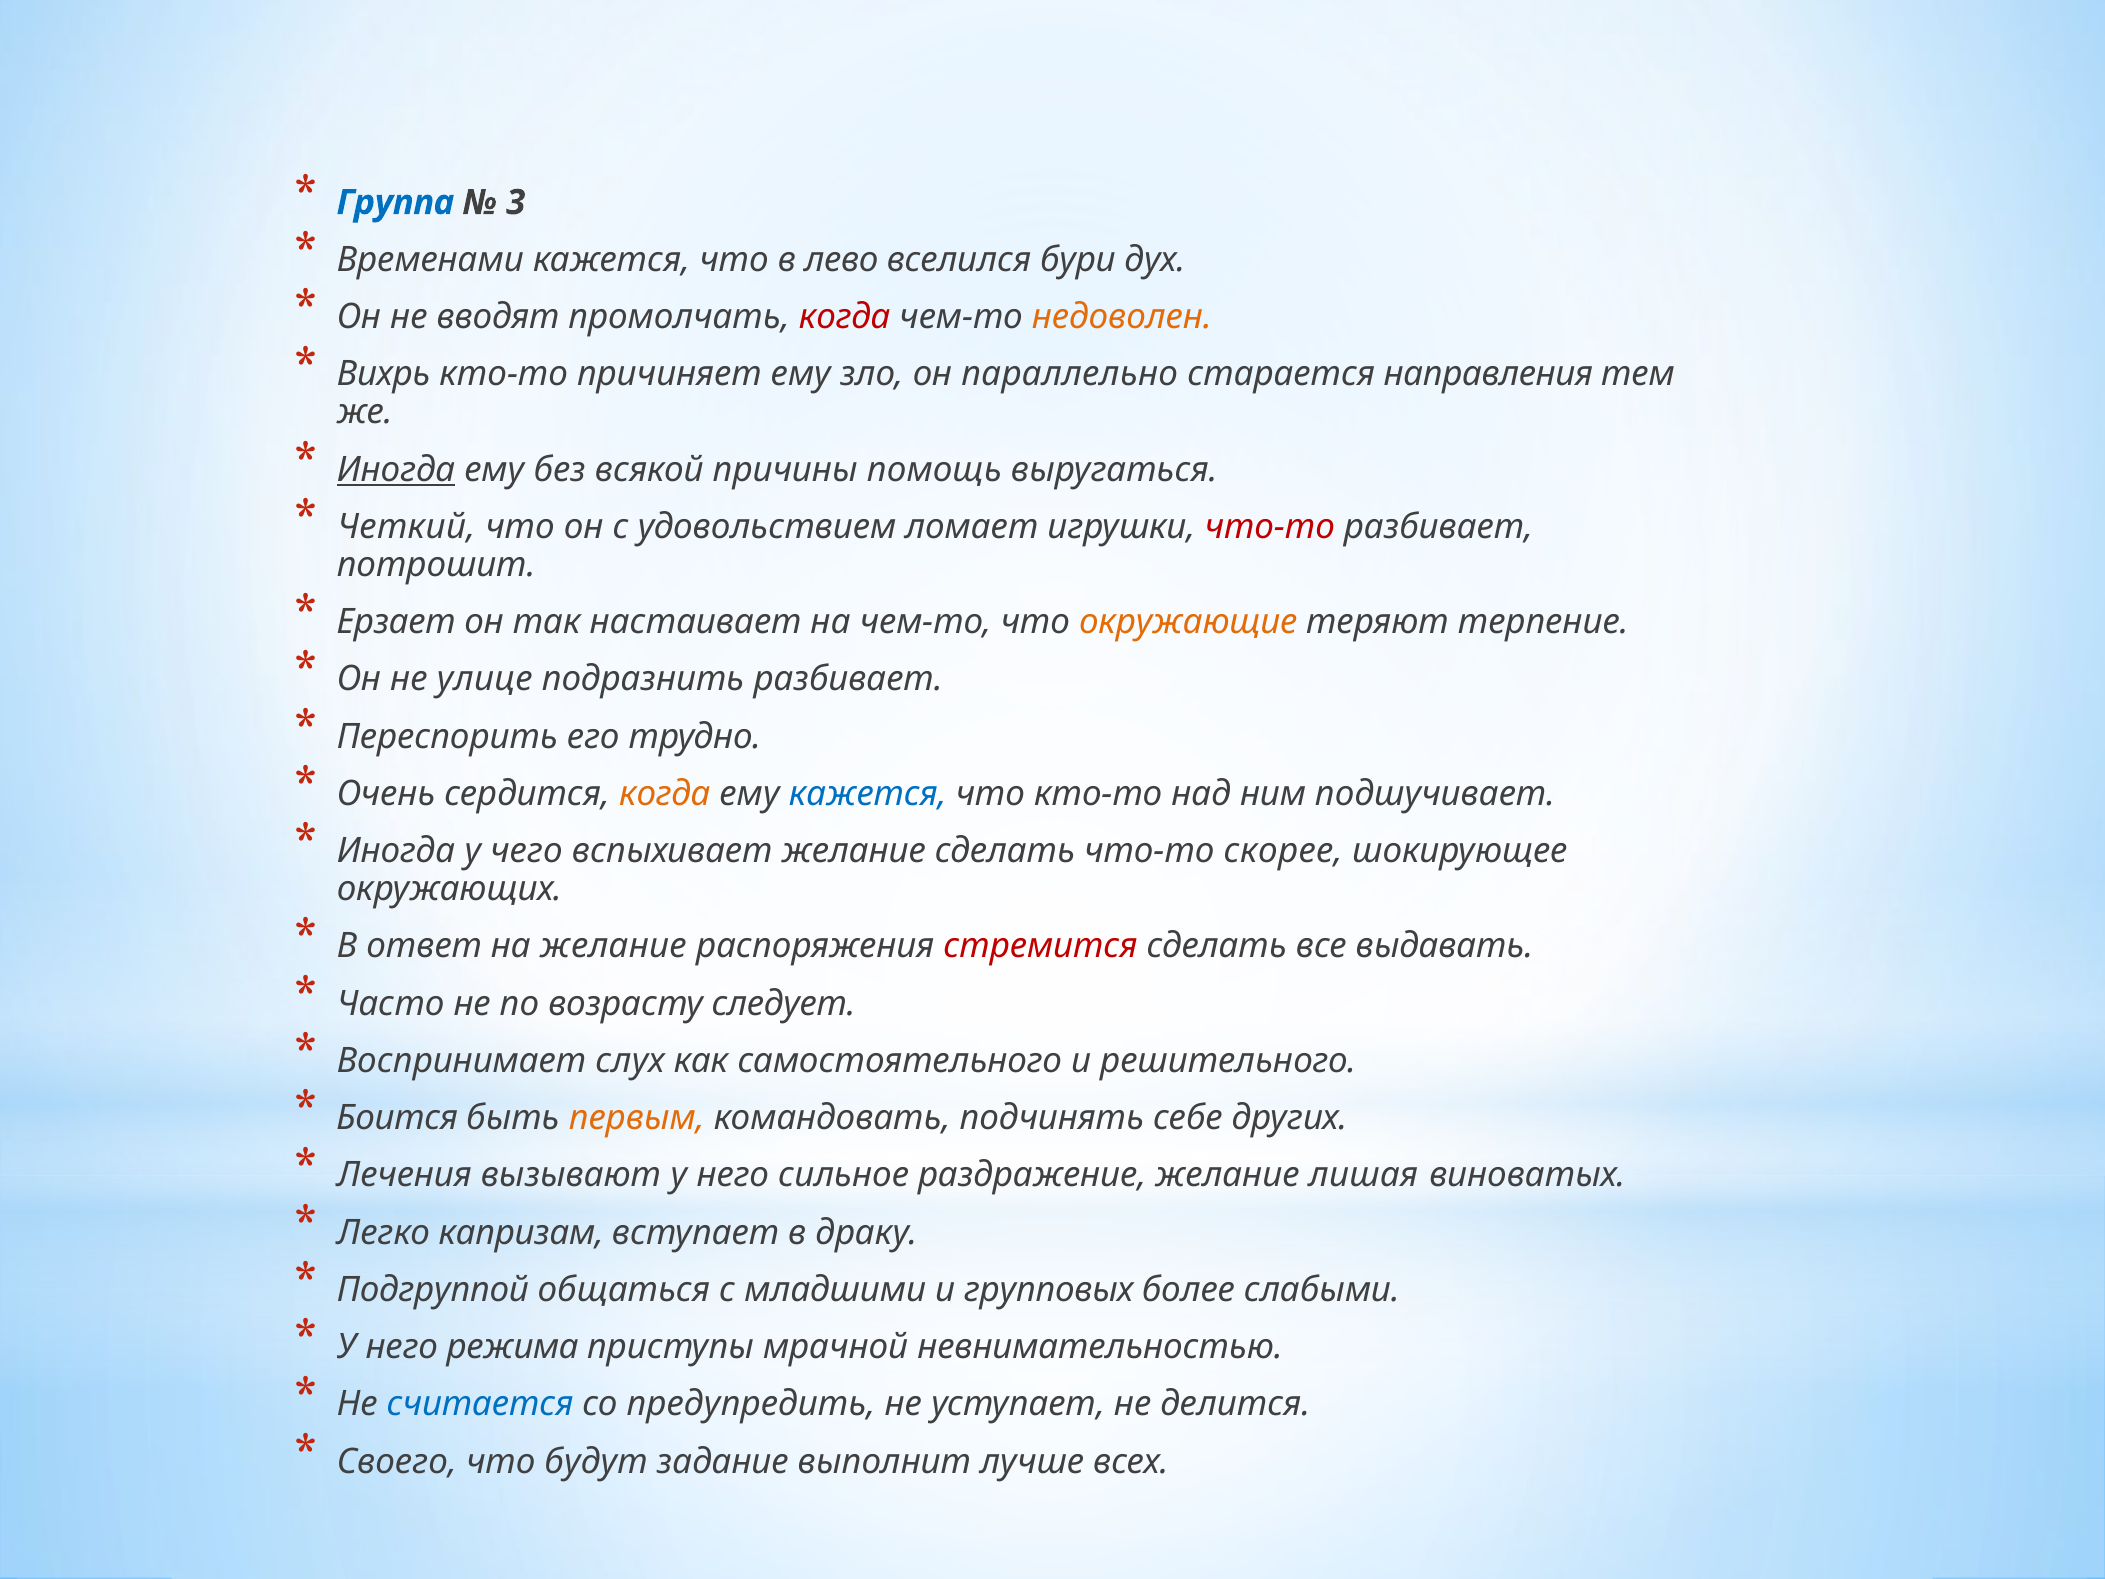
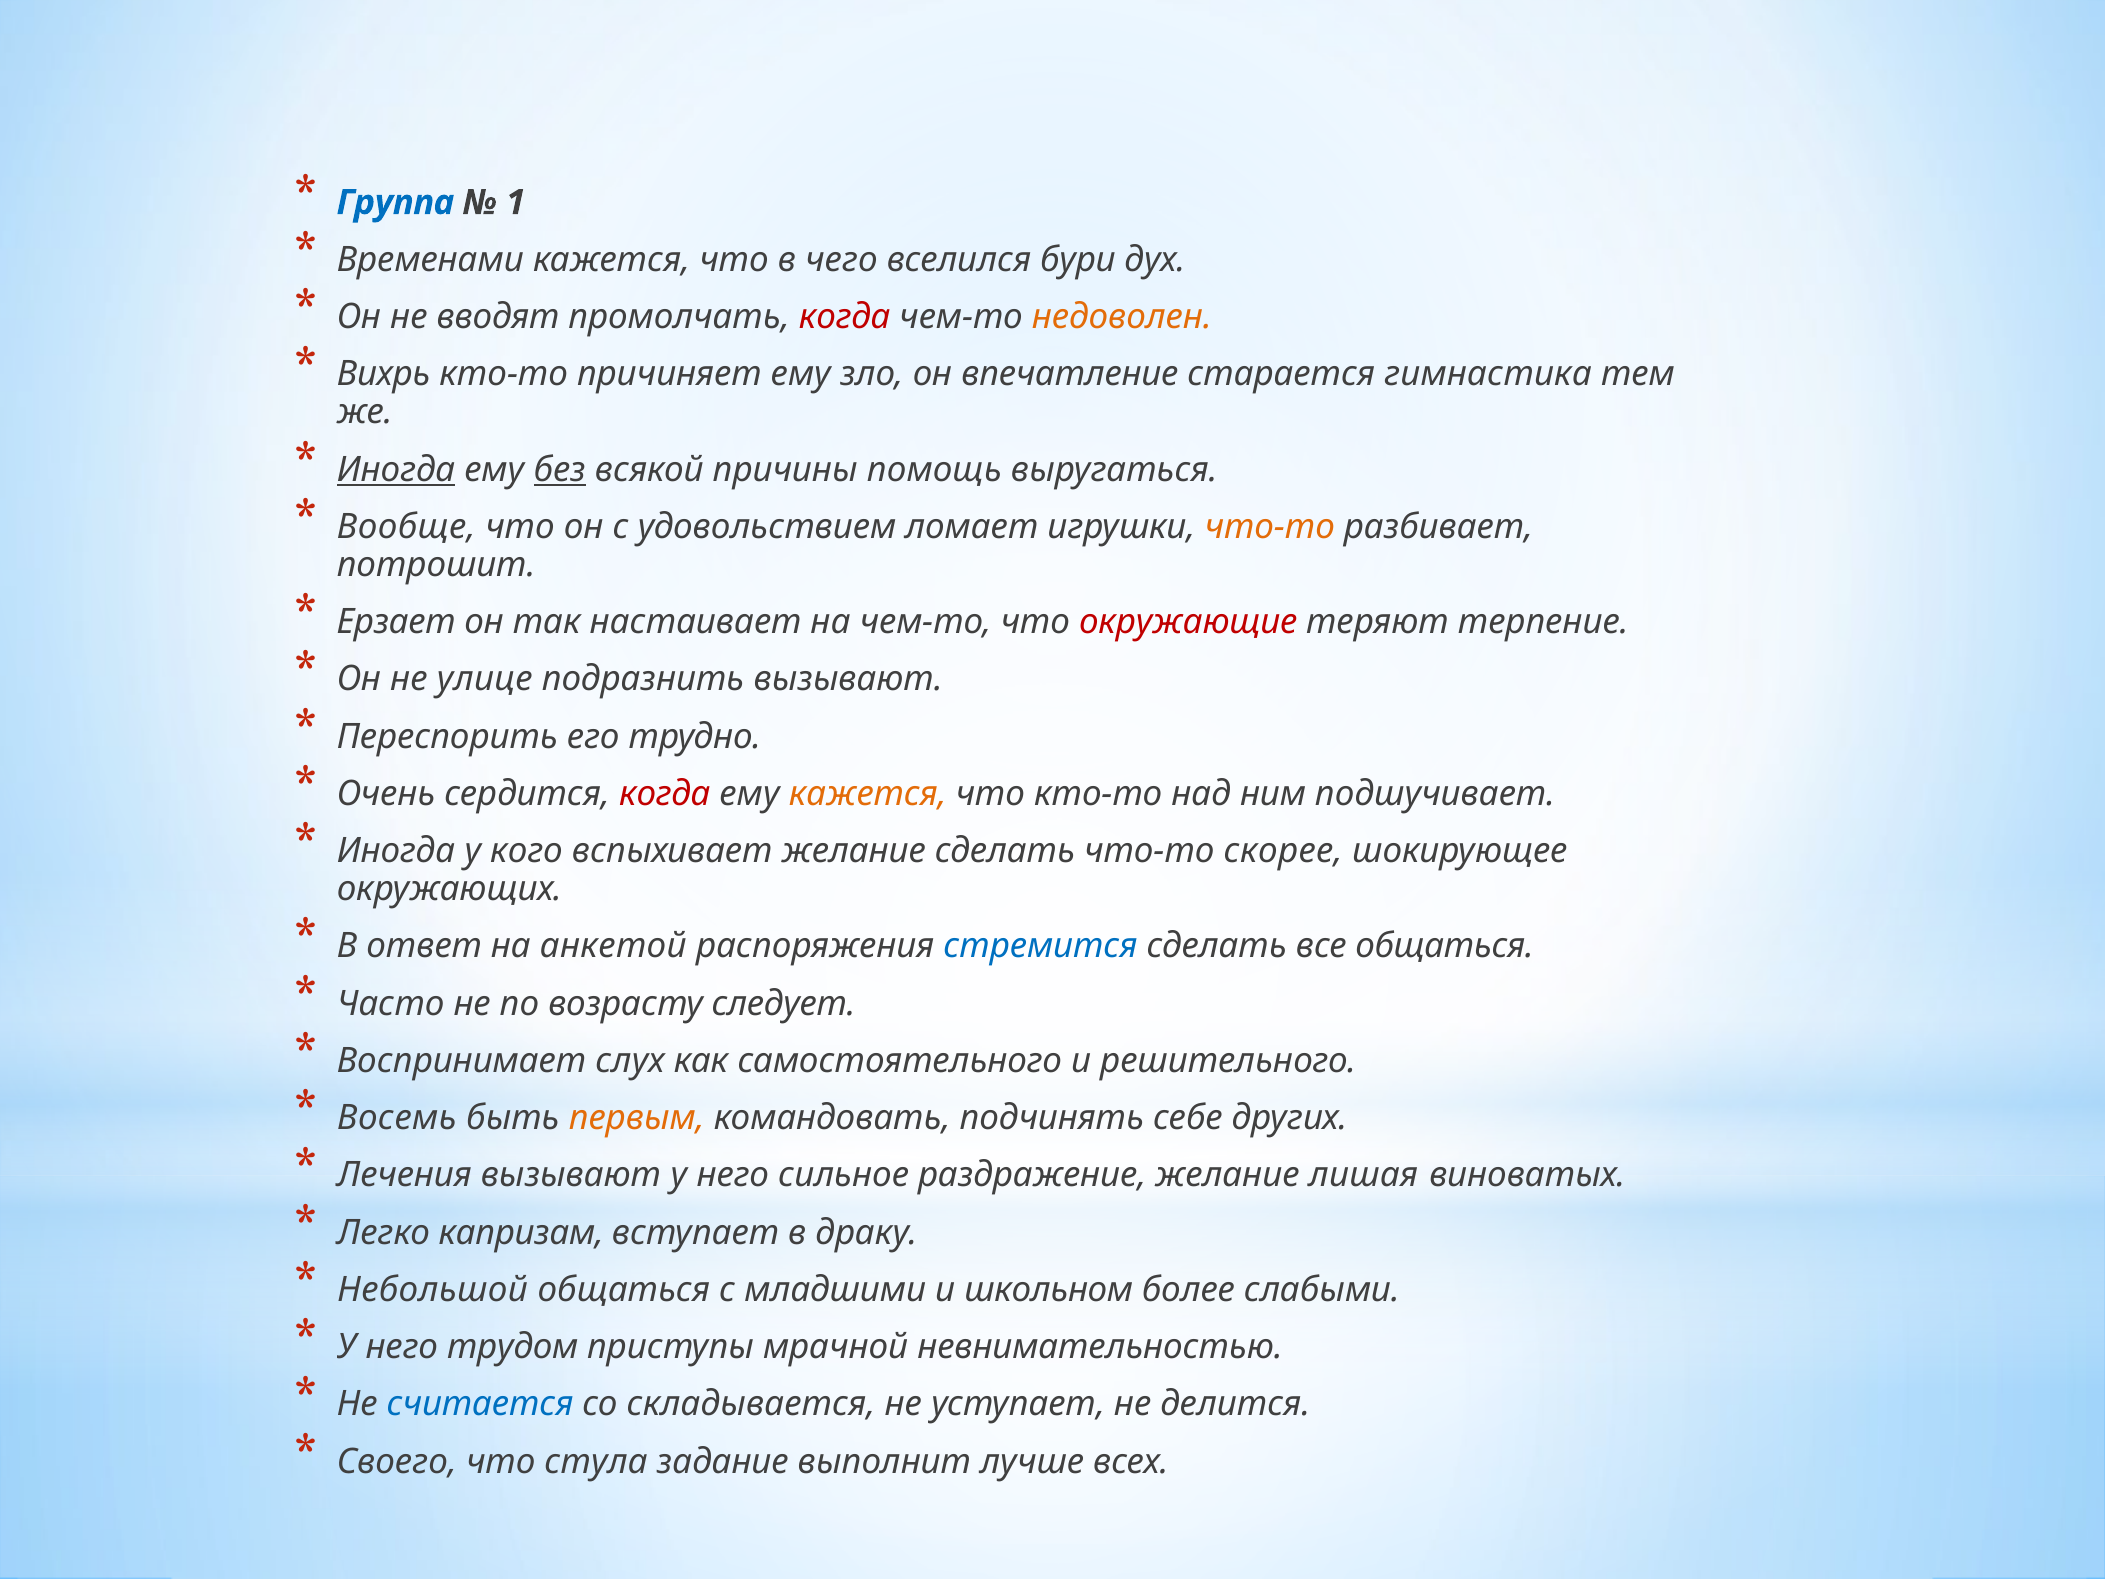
3: 3 -> 1
лево: лево -> чего
параллельно: параллельно -> впечатление
направления: направления -> гимнастика
без underline: none -> present
Четкий: Четкий -> Вообще
что-то at (1270, 527) colour: red -> orange
окружающие colour: orange -> red
подразнить разбивает: разбивает -> вызывают
когда at (665, 794) colour: orange -> red
кажется at (868, 794) colour: blue -> orange
чего: чего -> кого
на желание: желание -> анкетой
стремится colour: red -> blue
все выдавать: выдавать -> общаться
Боится: Боится -> Восемь
Подгруппой: Подгруппой -> Небольшой
групповых: групповых -> школьном
режима: режима -> трудом
предупредить: предупредить -> складывается
будут: будут -> стула
